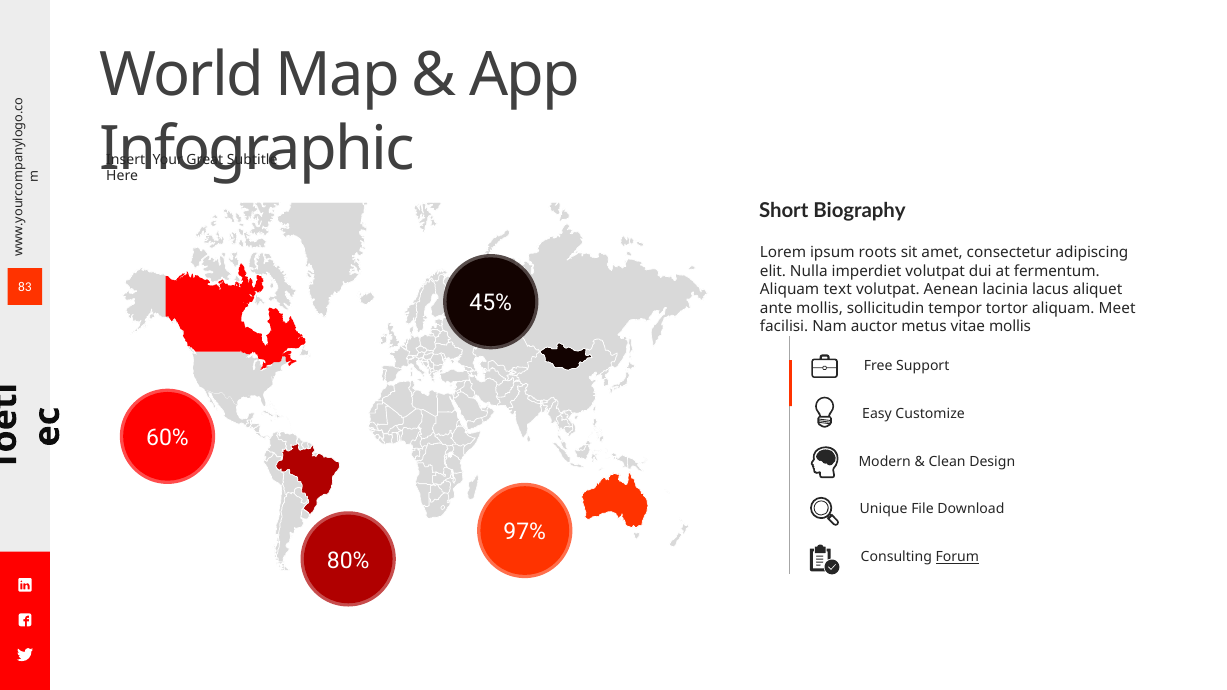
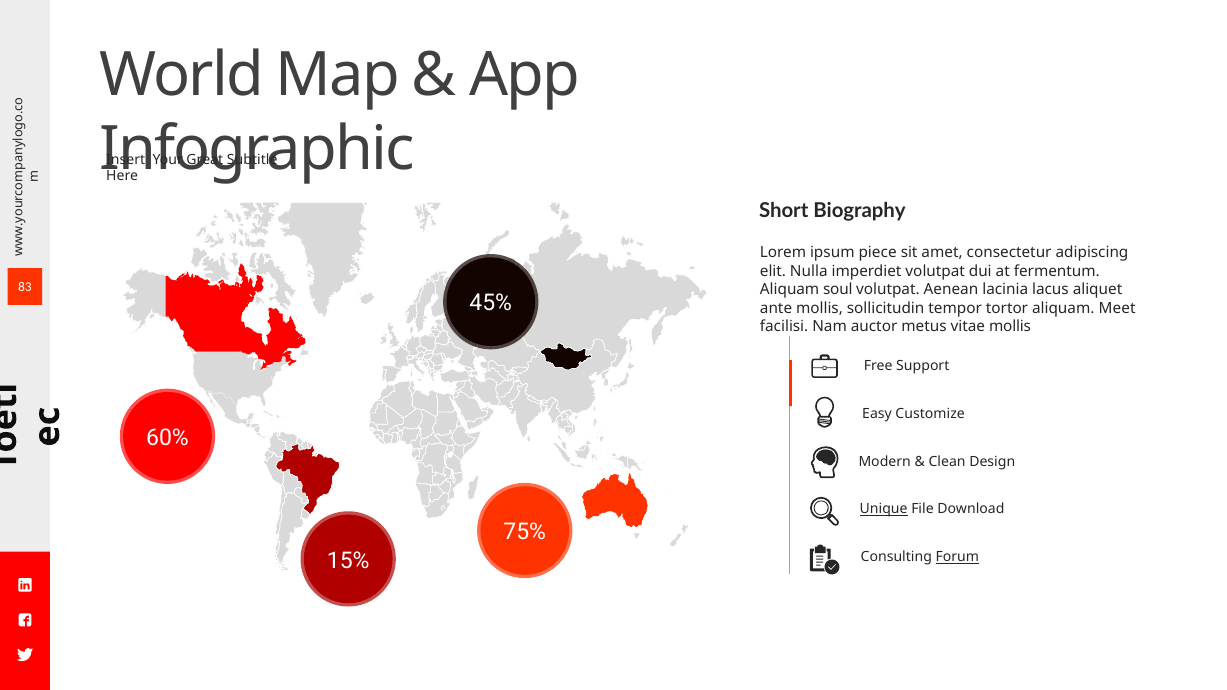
roots: roots -> piece
text: text -> soul
Unique underline: none -> present
97%: 97% -> 75%
80%: 80% -> 15%
